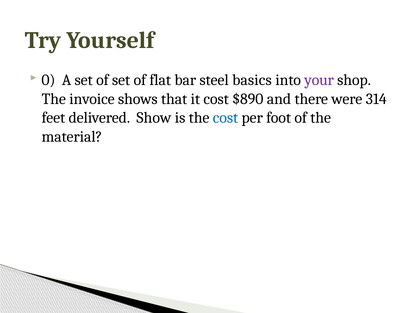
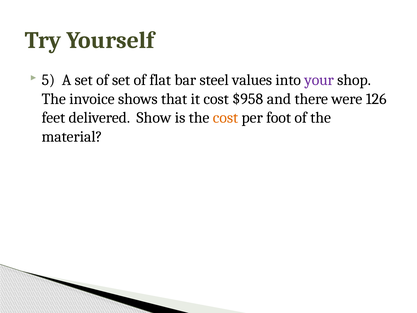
0: 0 -> 5
basics: basics -> values
$890: $890 -> $958
314: 314 -> 126
cost at (225, 118) colour: blue -> orange
